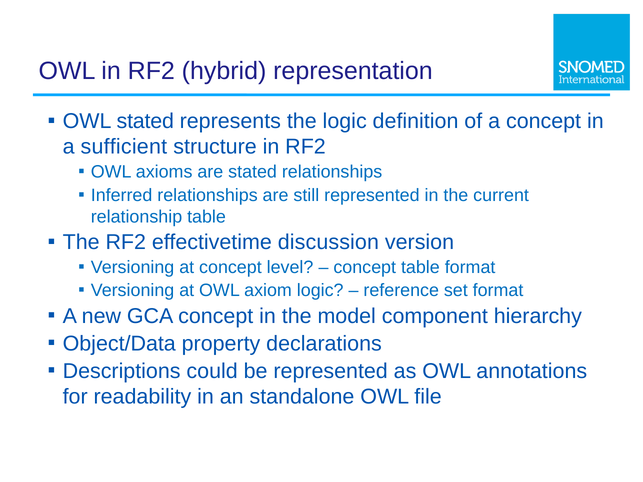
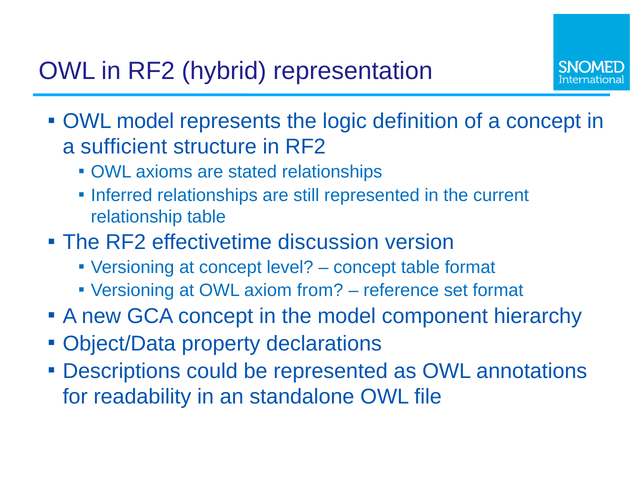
OWL stated: stated -> model
axiom logic: logic -> from
